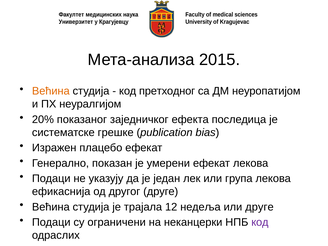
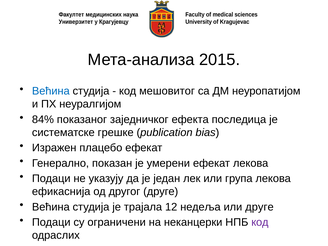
Већина at (51, 91) colour: orange -> blue
претходног: претходног -> мешовитог
20%: 20% -> 84%
